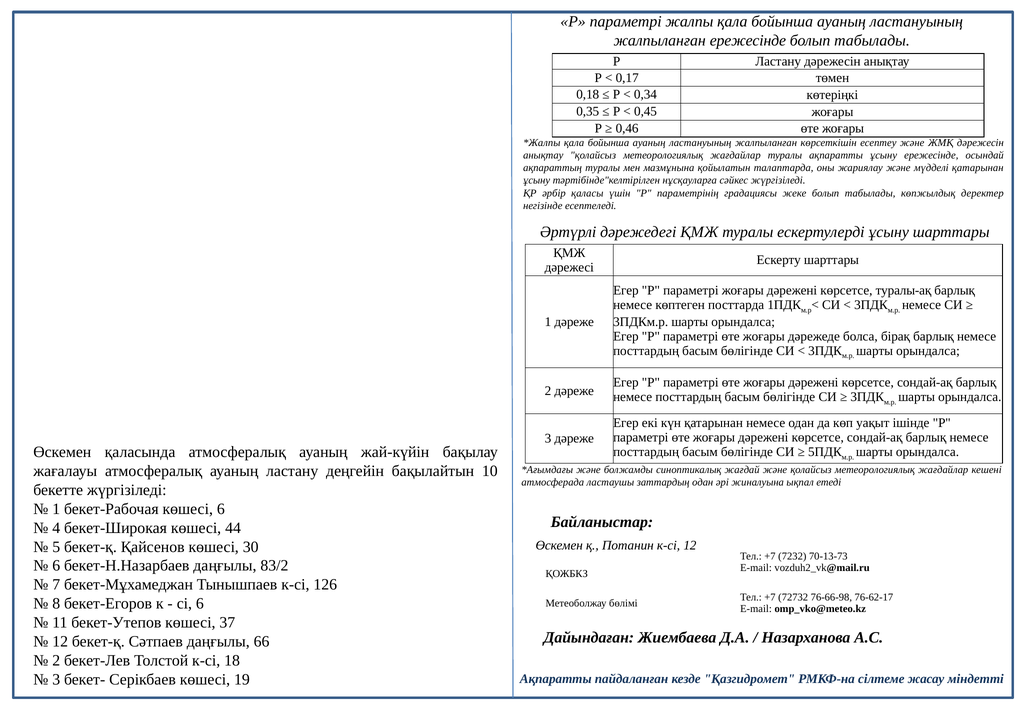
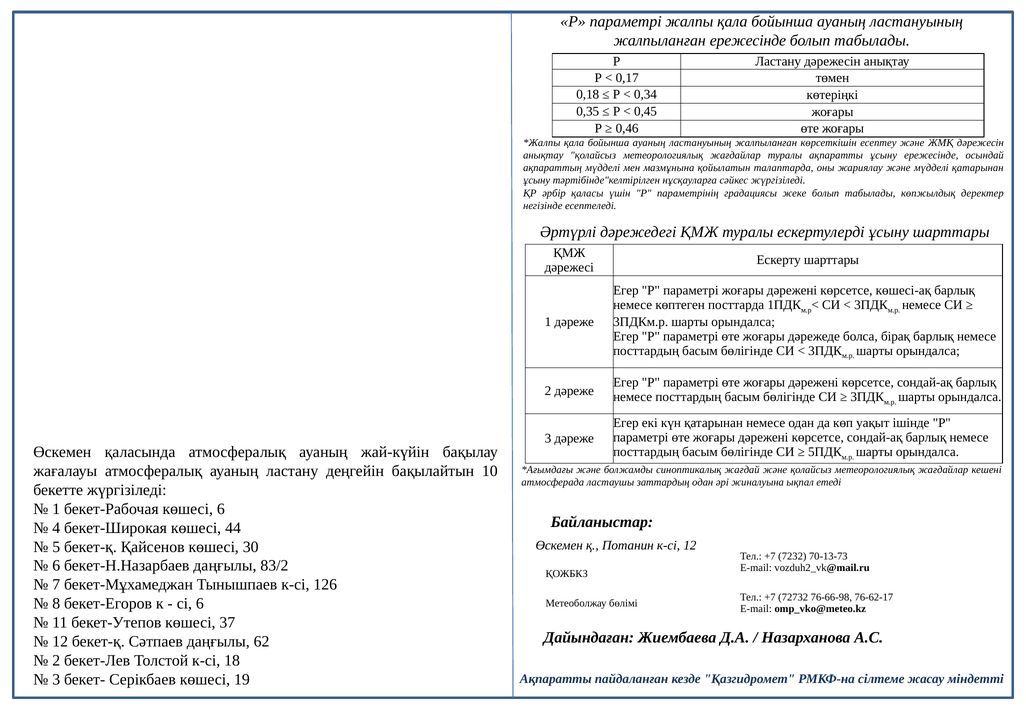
ақпараттың туралы: туралы -> мүдделі
туралы-ақ: туралы-ақ -> көшесі-ақ
66: 66 -> 62
